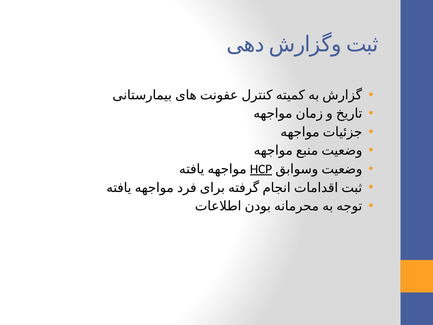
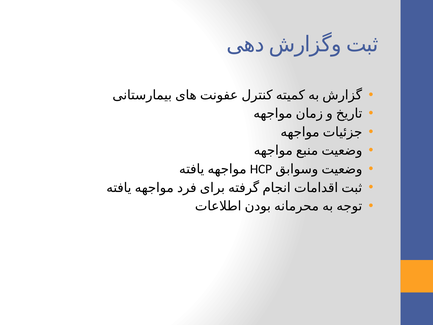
HCP underline: present -> none
